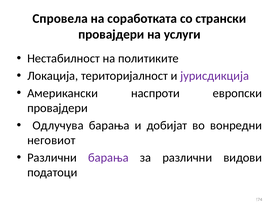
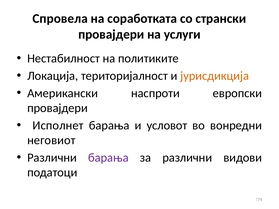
јурисдикција colour: purple -> orange
Одлучува: Одлучува -> Исполнет
добијат: добијат -> условот
